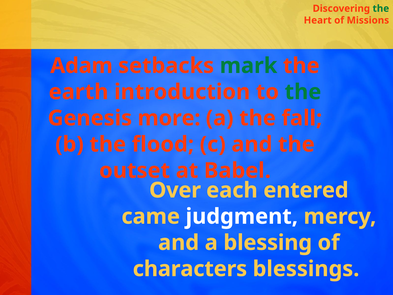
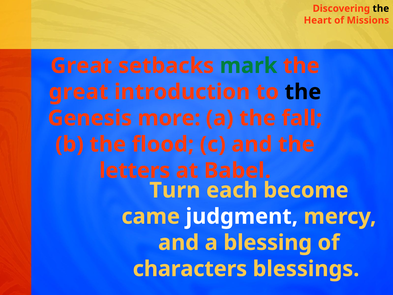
the at (381, 9) colour: green -> black
Adam at (82, 66): Adam -> Great
earth at (79, 92): earth -> great
the at (303, 92) colour: green -> black
outset: outset -> letters
Over: Over -> Turn
entered: entered -> become
